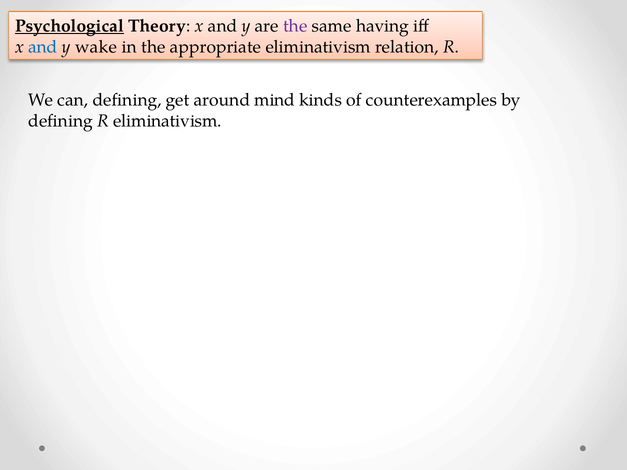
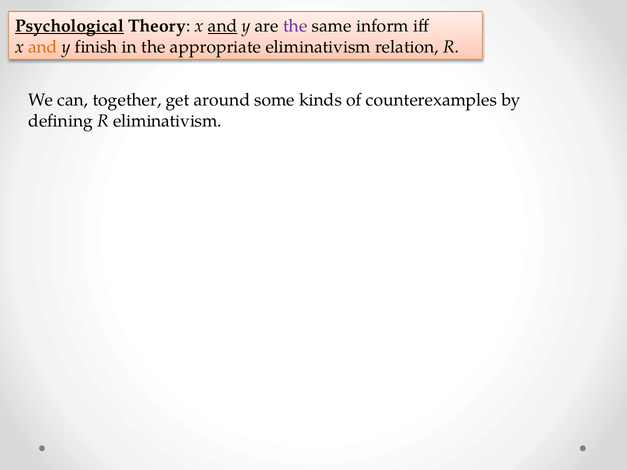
and at (223, 26) underline: none -> present
having: having -> inform
and at (43, 47) colour: blue -> orange
wake: wake -> finish
can defining: defining -> together
mind: mind -> some
